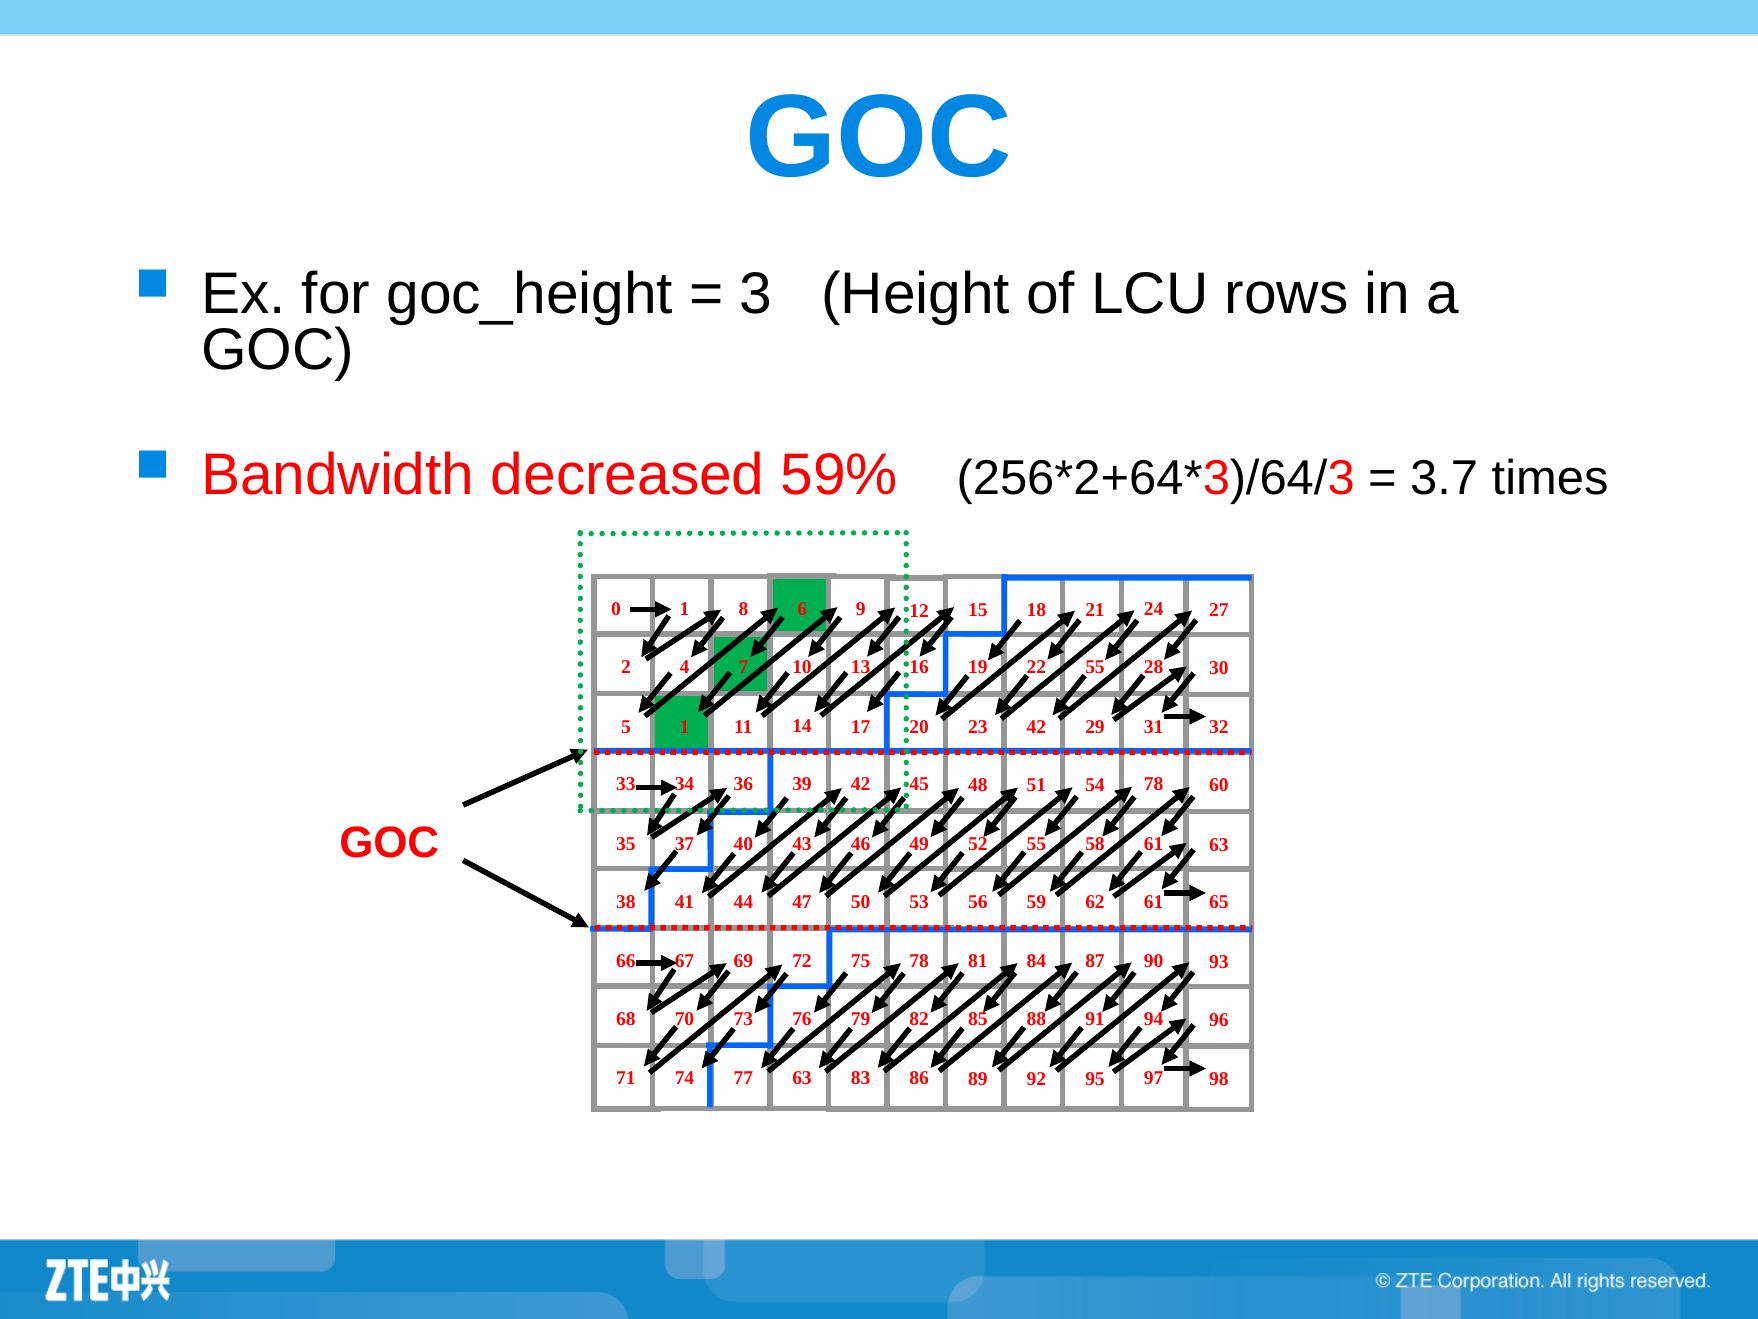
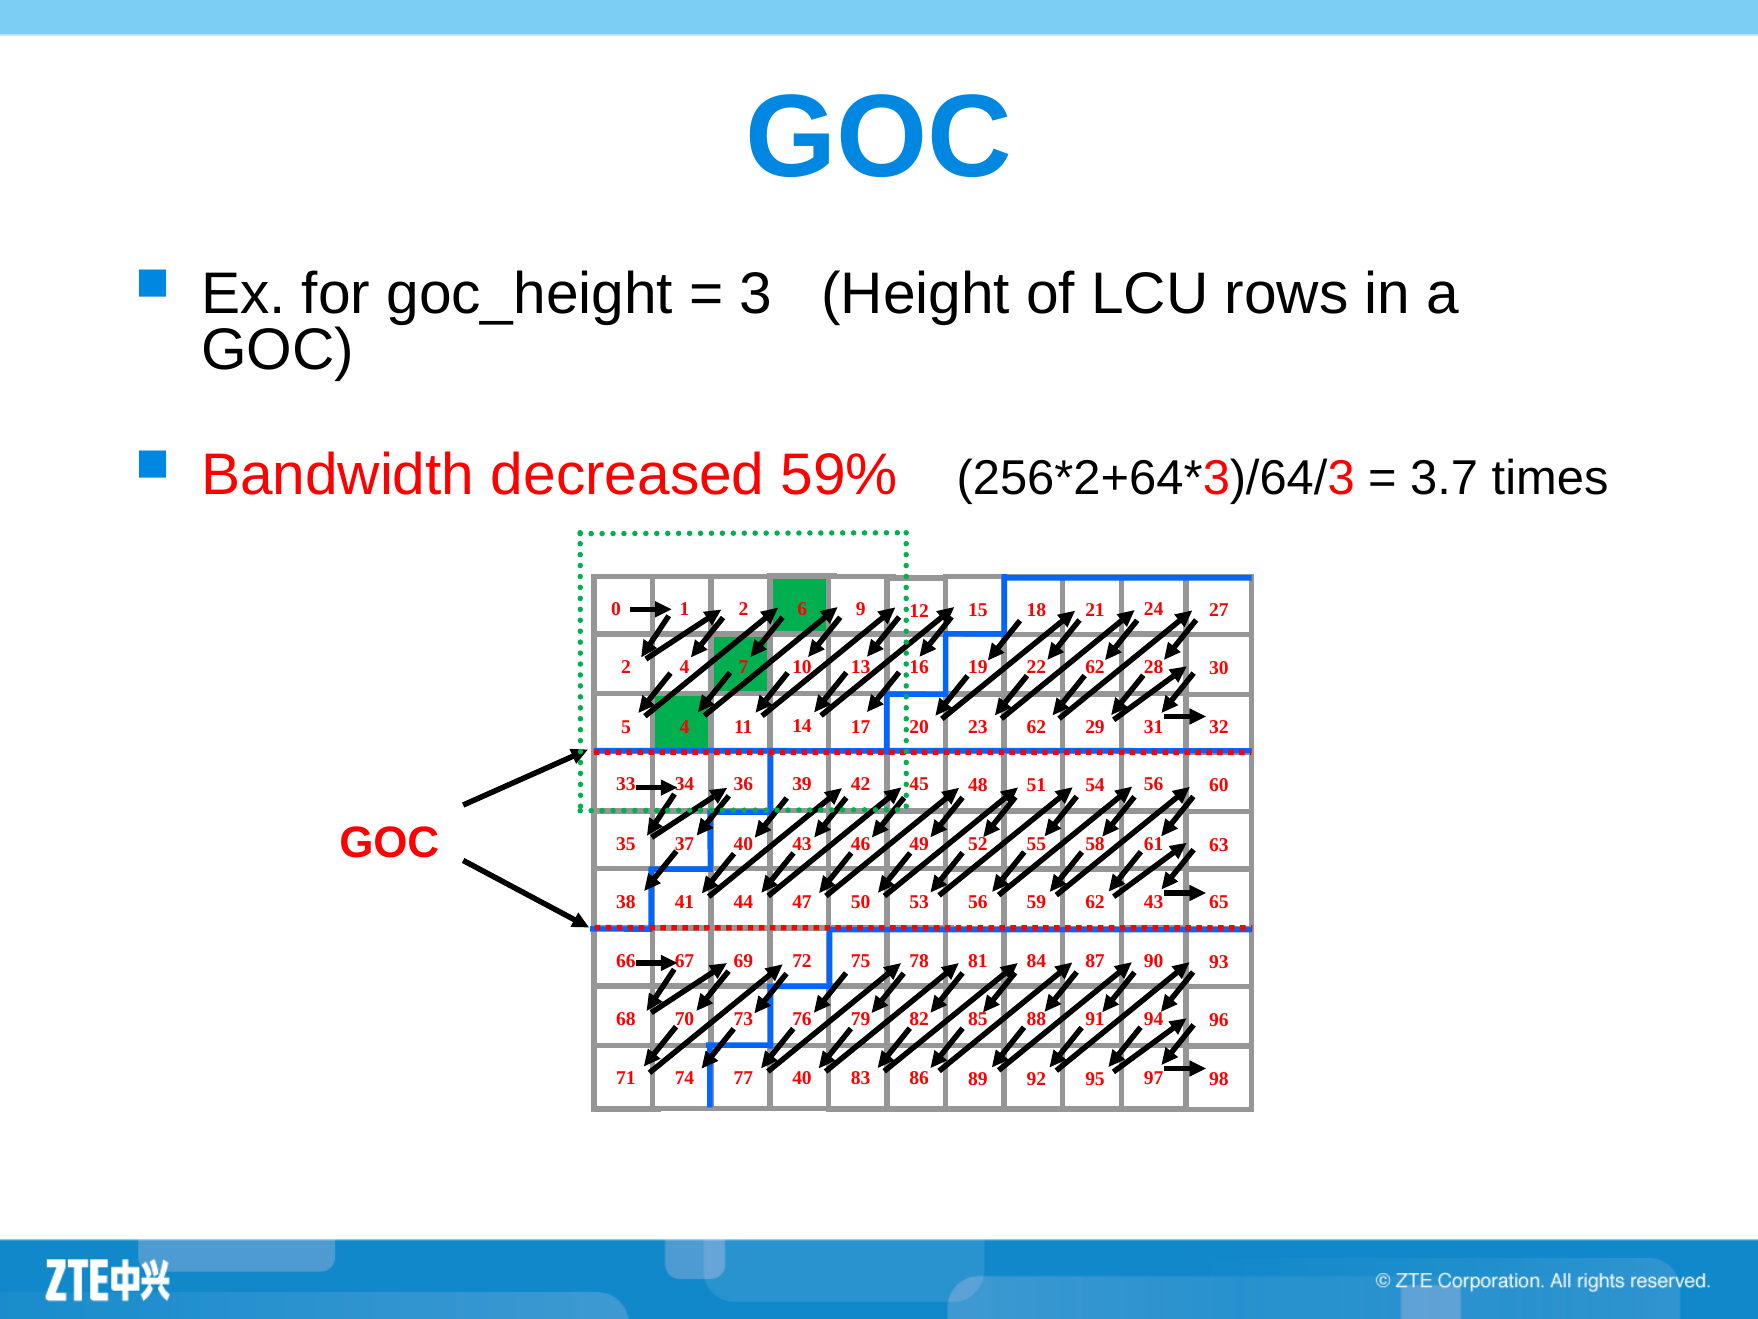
1 8: 8 -> 2
22 55: 55 -> 62
5 1: 1 -> 4
23 42: 42 -> 62
54 78: 78 -> 56
62 61: 61 -> 43
77 63: 63 -> 40
